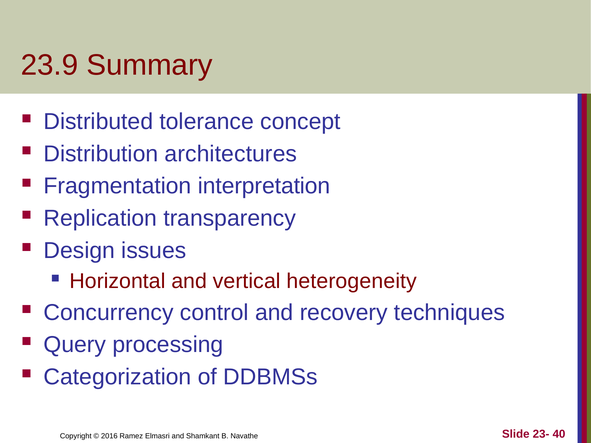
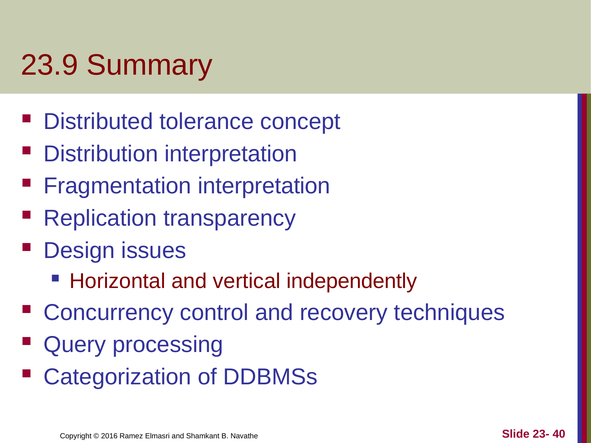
Distribution architectures: architectures -> interpretation
heterogeneity: heterogeneity -> independently
